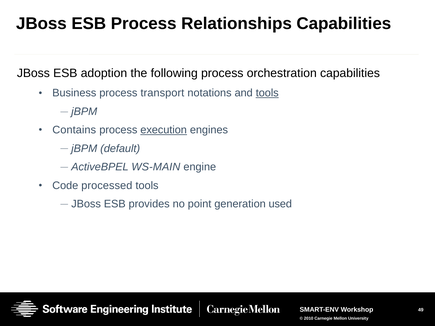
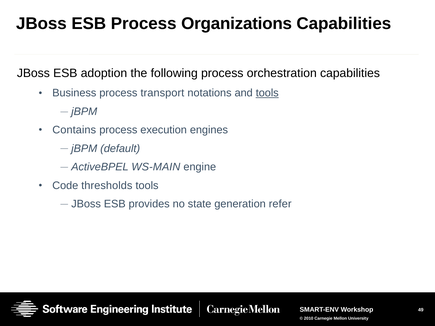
Relationships: Relationships -> Organizations
execution underline: present -> none
processed: processed -> thresholds
point: point -> state
used: used -> refer
